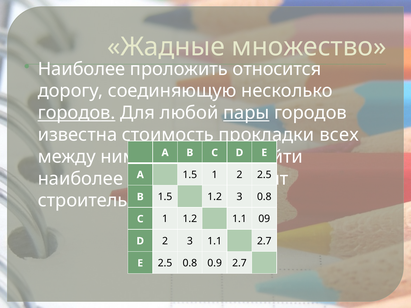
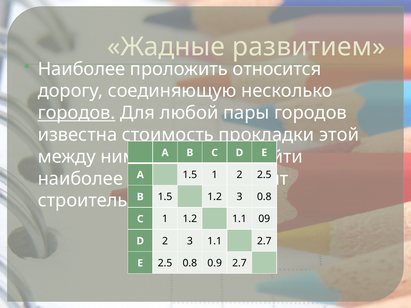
множество: множество -> развитием
пары underline: present -> none
всех: всех -> этой
